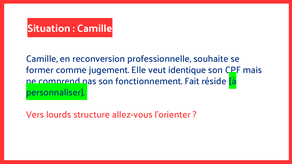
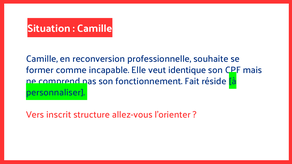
jugement: jugement -> incapable
lourds: lourds -> inscrit
